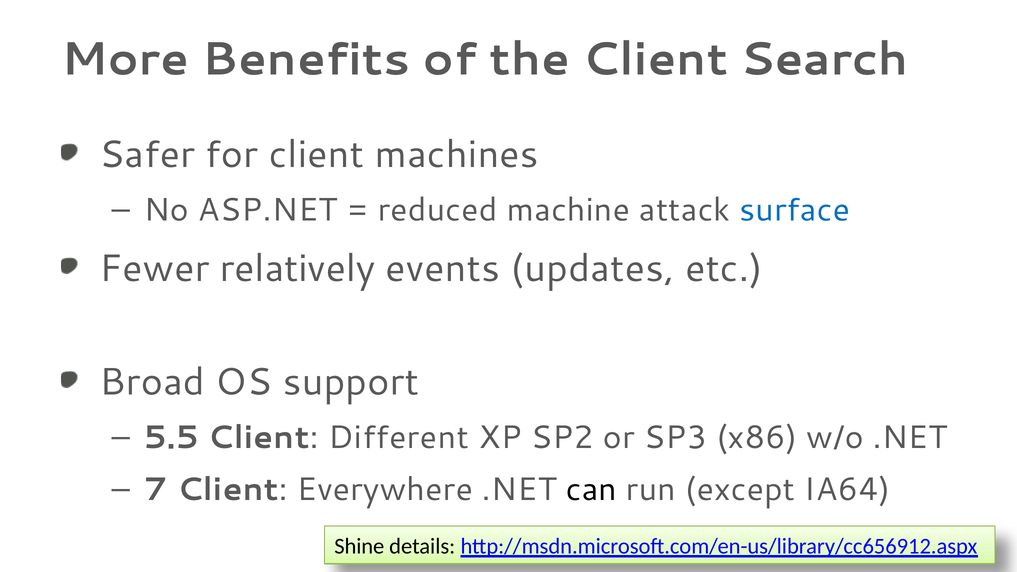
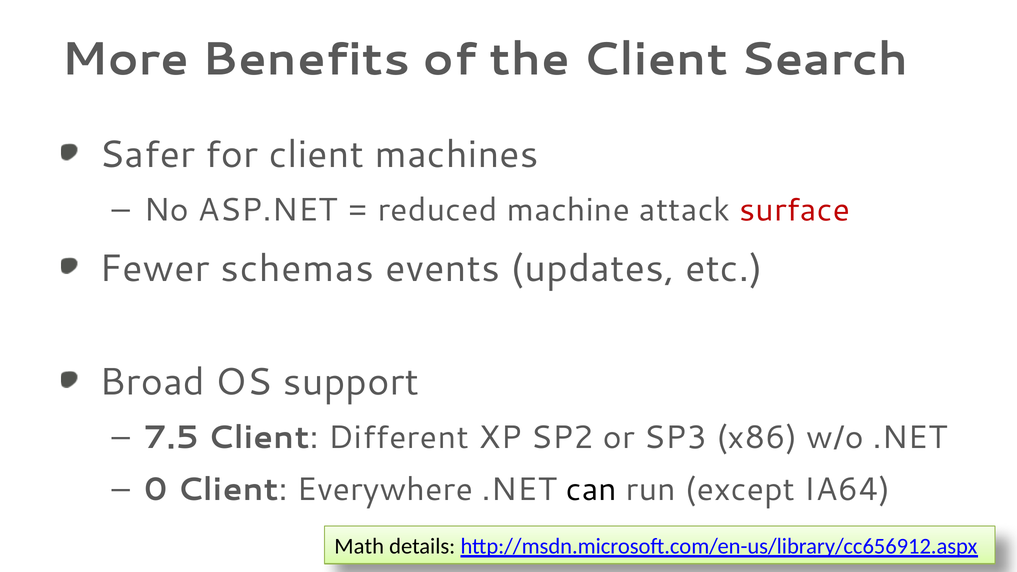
surface colour: blue -> red
relatively: relatively -> schemas
5.5: 5.5 -> 7.5
7: 7 -> 0
Shine: Shine -> Math
